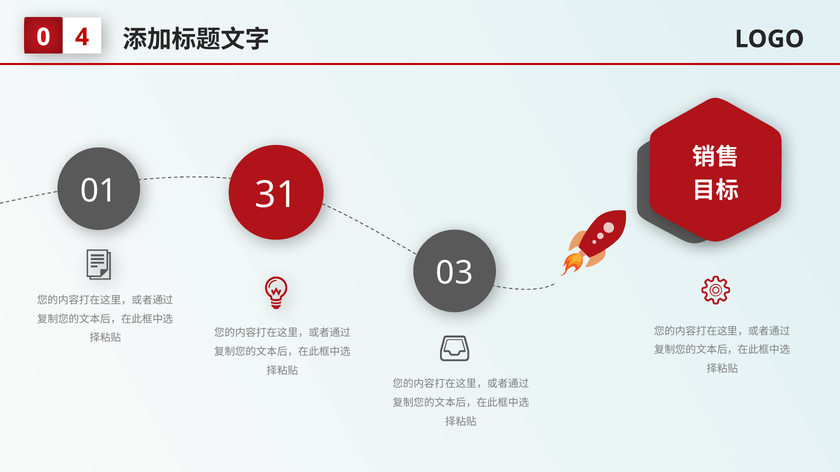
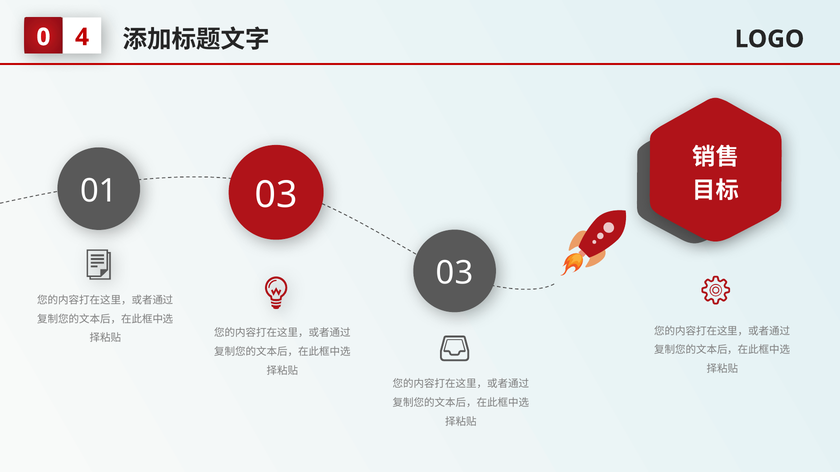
01 31: 31 -> 03
